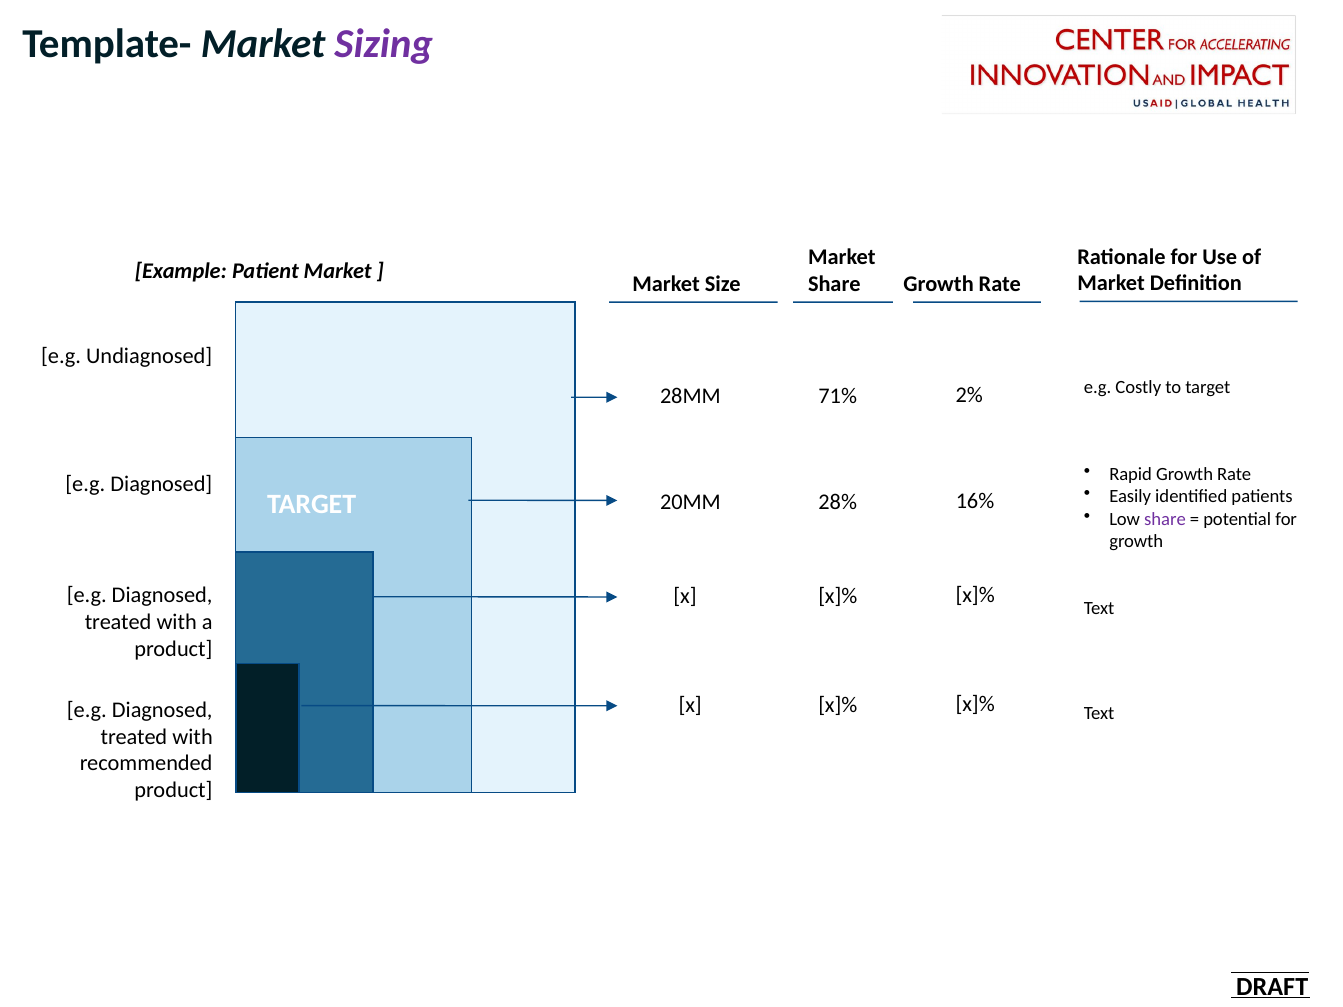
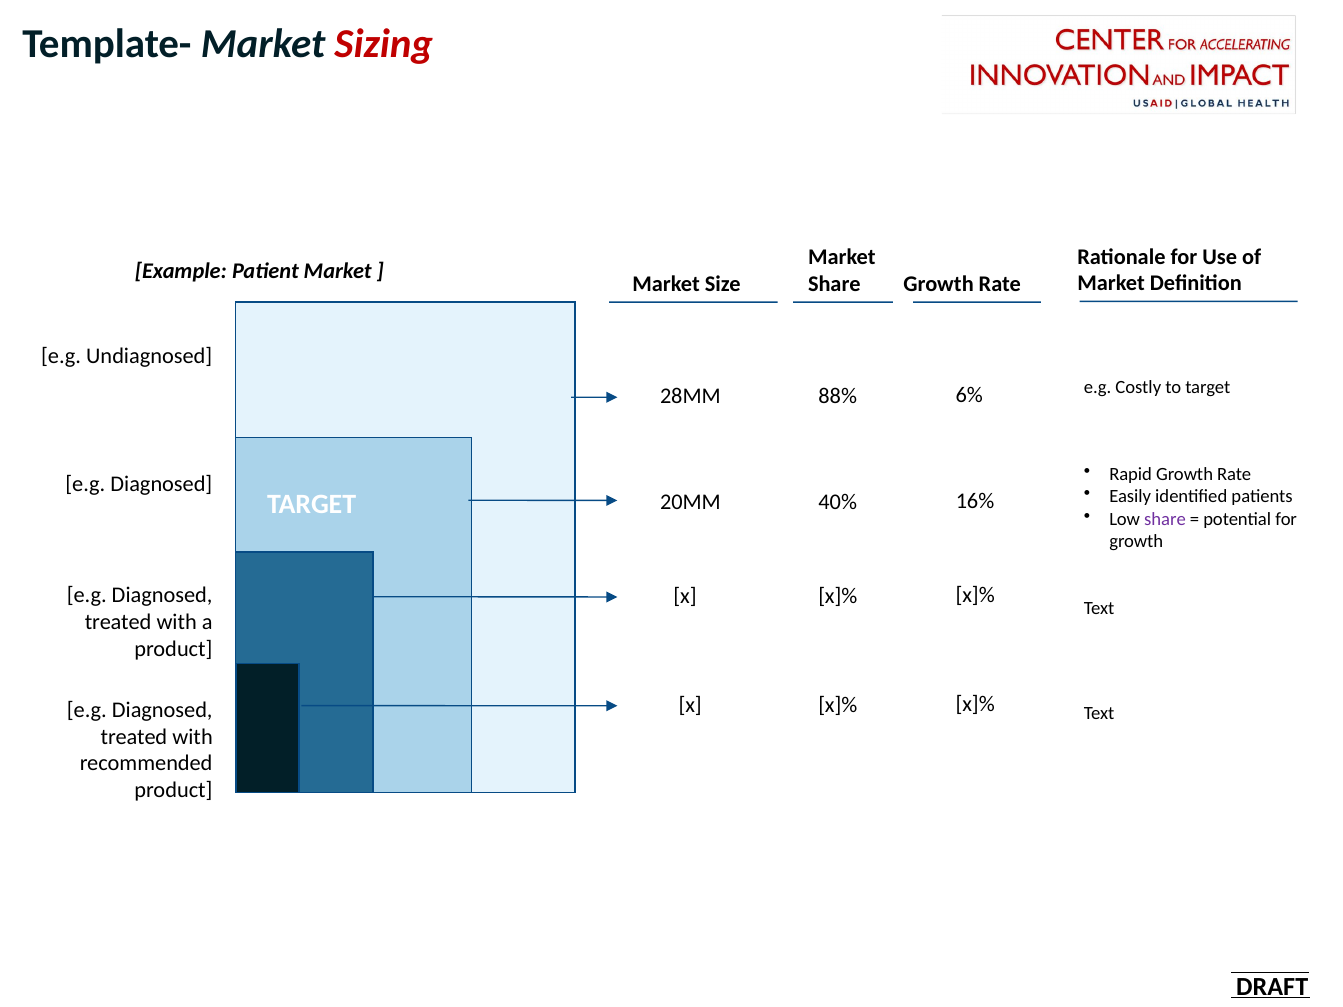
Sizing colour: purple -> red
2%: 2% -> 6%
71%: 71% -> 88%
28%: 28% -> 40%
